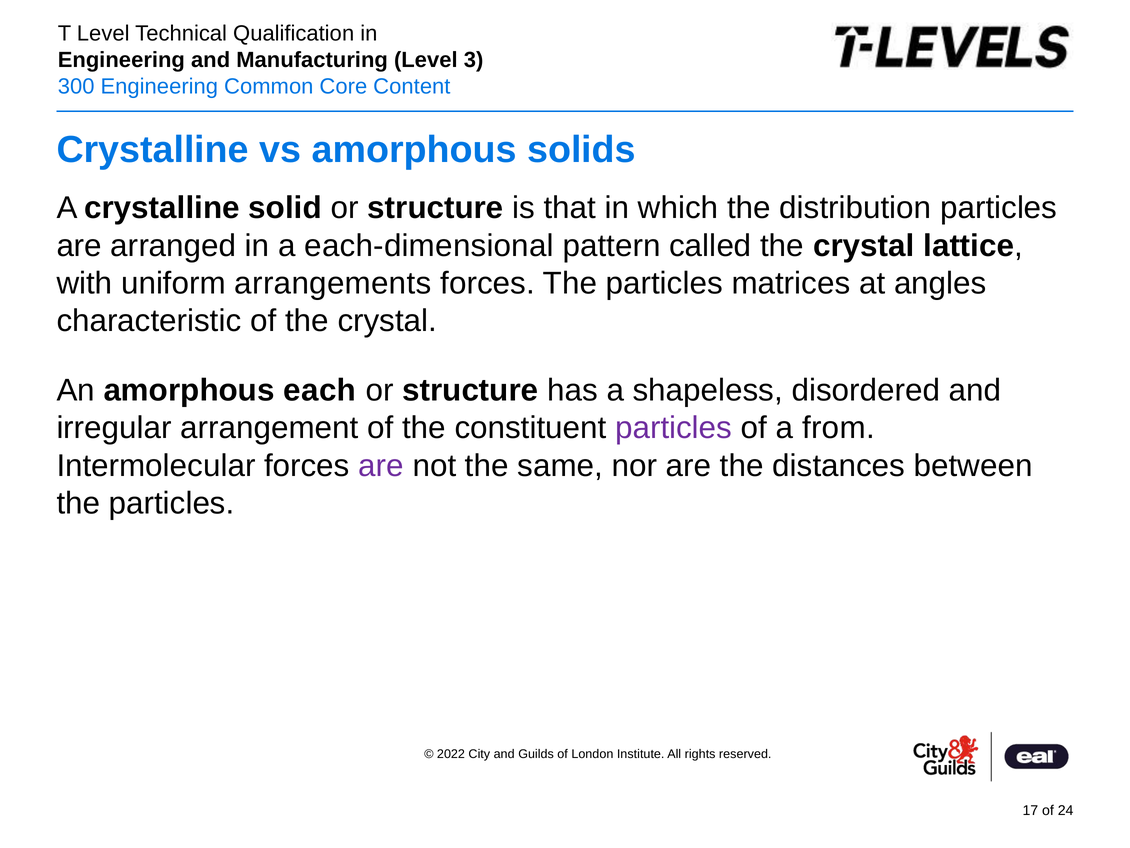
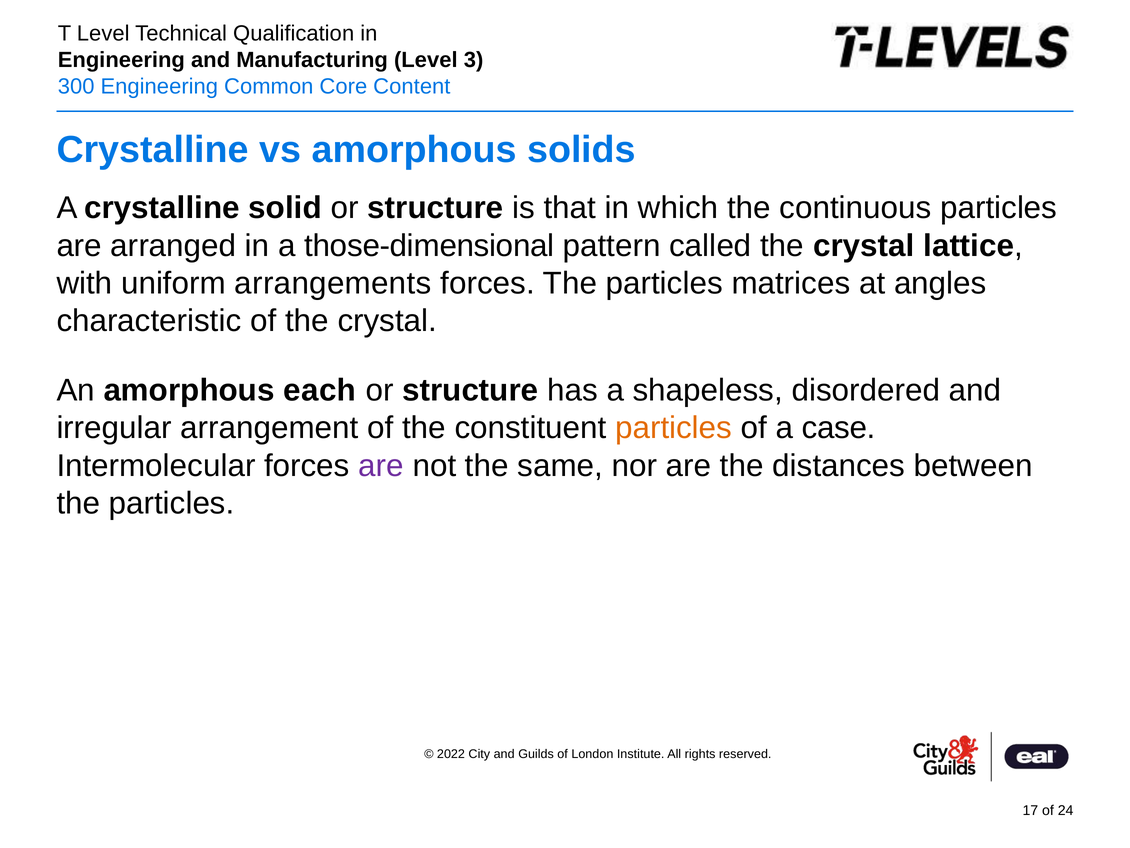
distribution: distribution -> continuous
each-dimensional: each-dimensional -> those-dimensional
particles at (674, 428) colour: purple -> orange
from: from -> case
